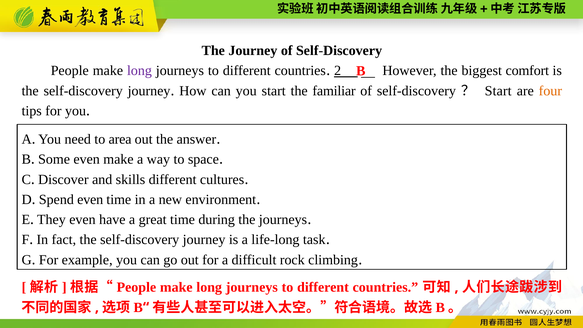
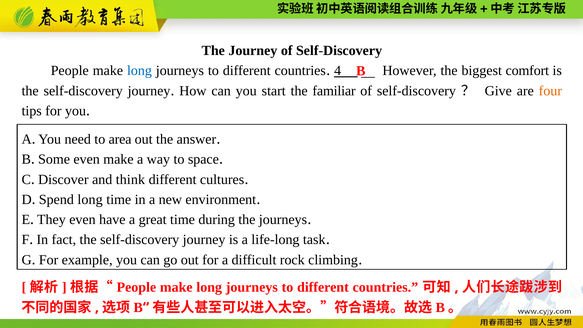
long at (139, 71) colour: purple -> blue
2: 2 -> 4
Start at (498, 91): Start -> Give
skills: skills -> think
Spend even: even -> long
